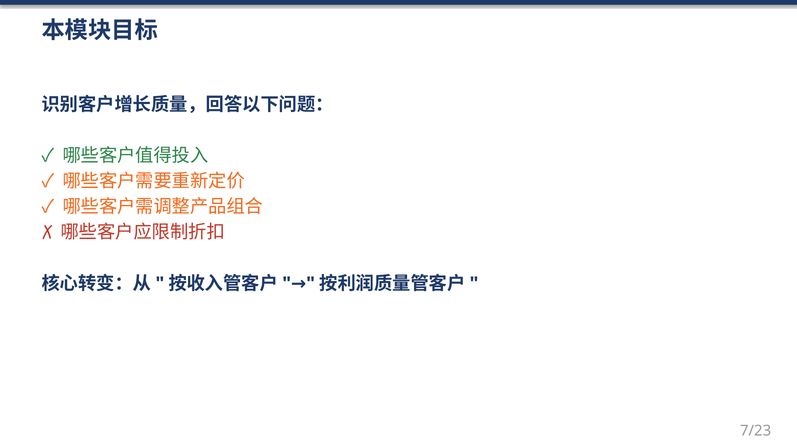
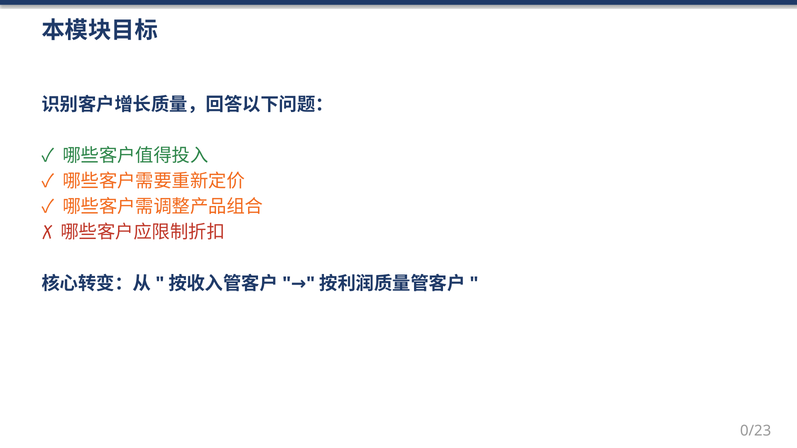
7/23: 7/23 -> 0/23
